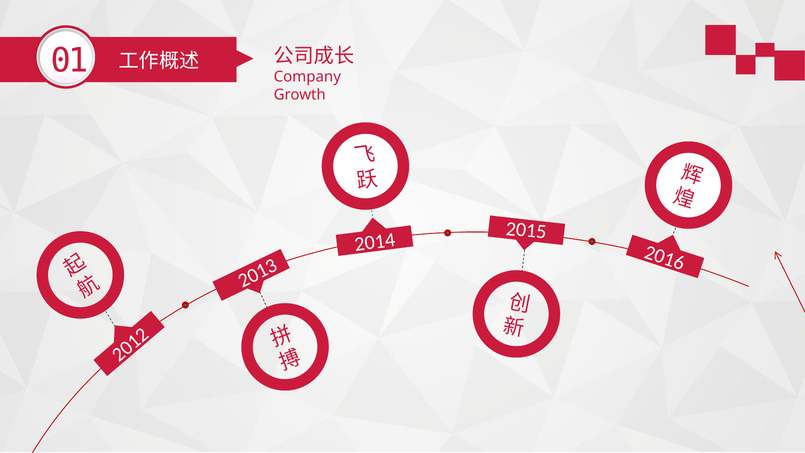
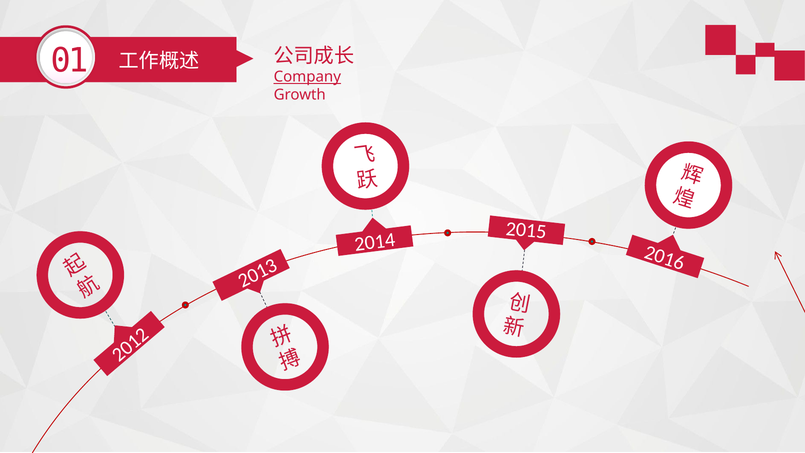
Company underline: none -> present
